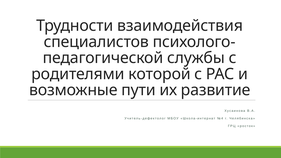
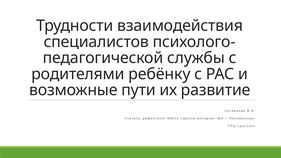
которой: которой -> ребёнку
